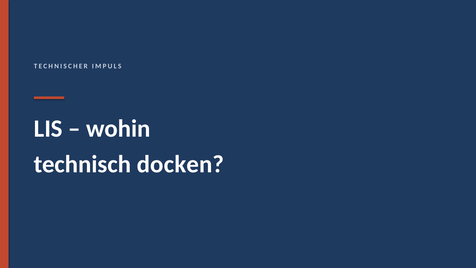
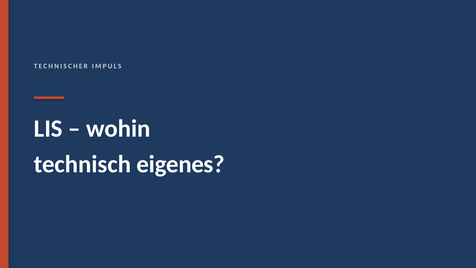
docken: docken -> eigenes
